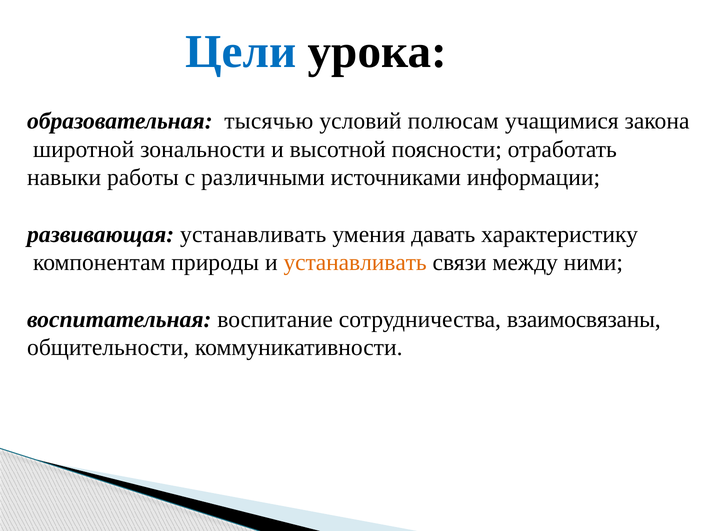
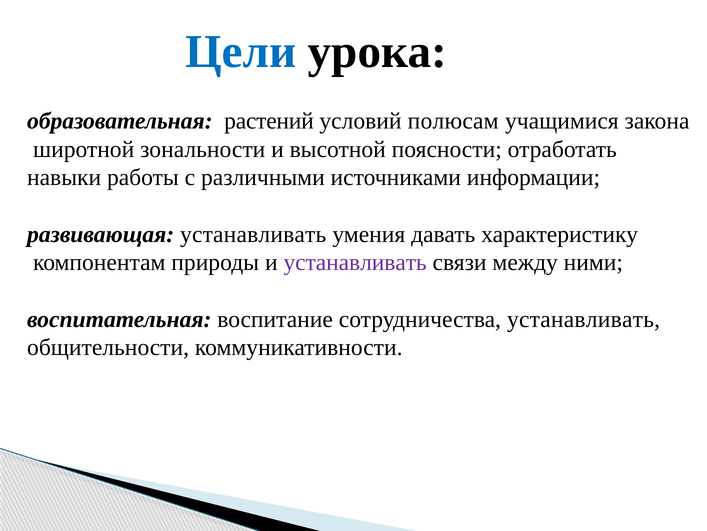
тысячью: тысячью -> растений
устанавливать at (355, 262) colour: orange -> purple
сотрудничества взаимосвязаны: взаимосвязаны -> устанавливать
